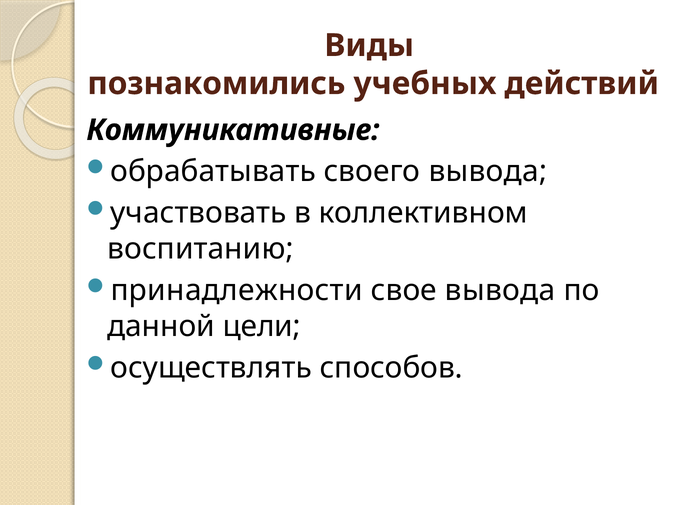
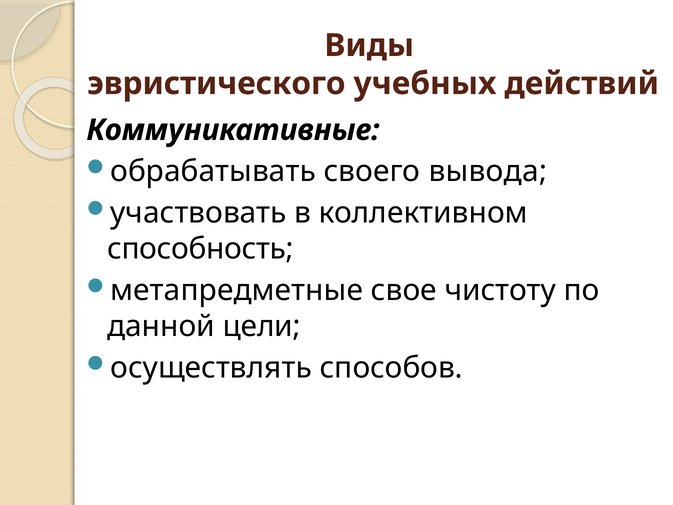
познакомились: познакомились -> эвристического
воспитанию: воспитанию -> способность
принадлежности: принадлежности -> метапредметные
свое вывода: вывода -> чистоту
